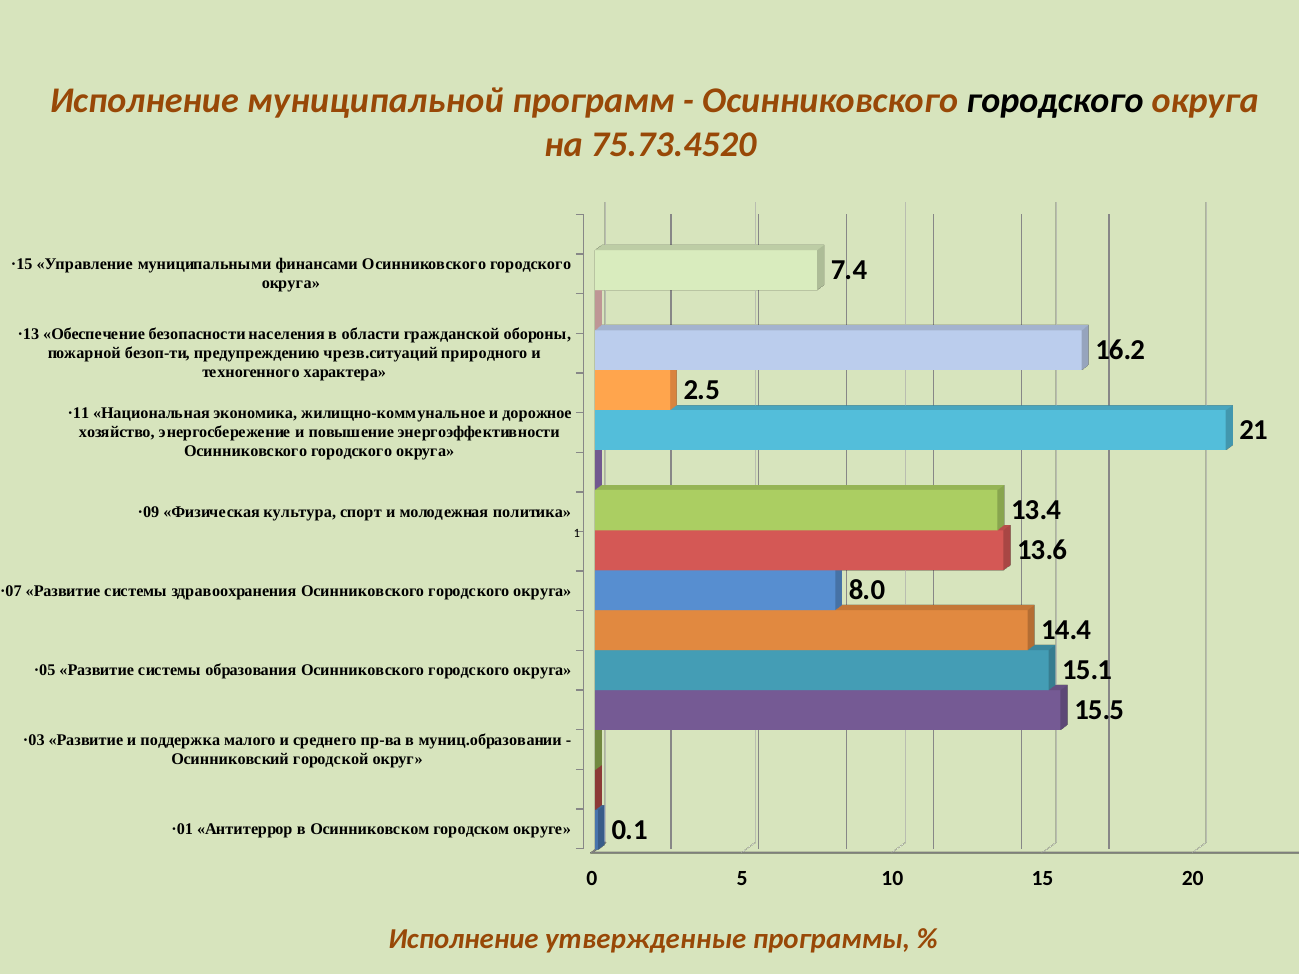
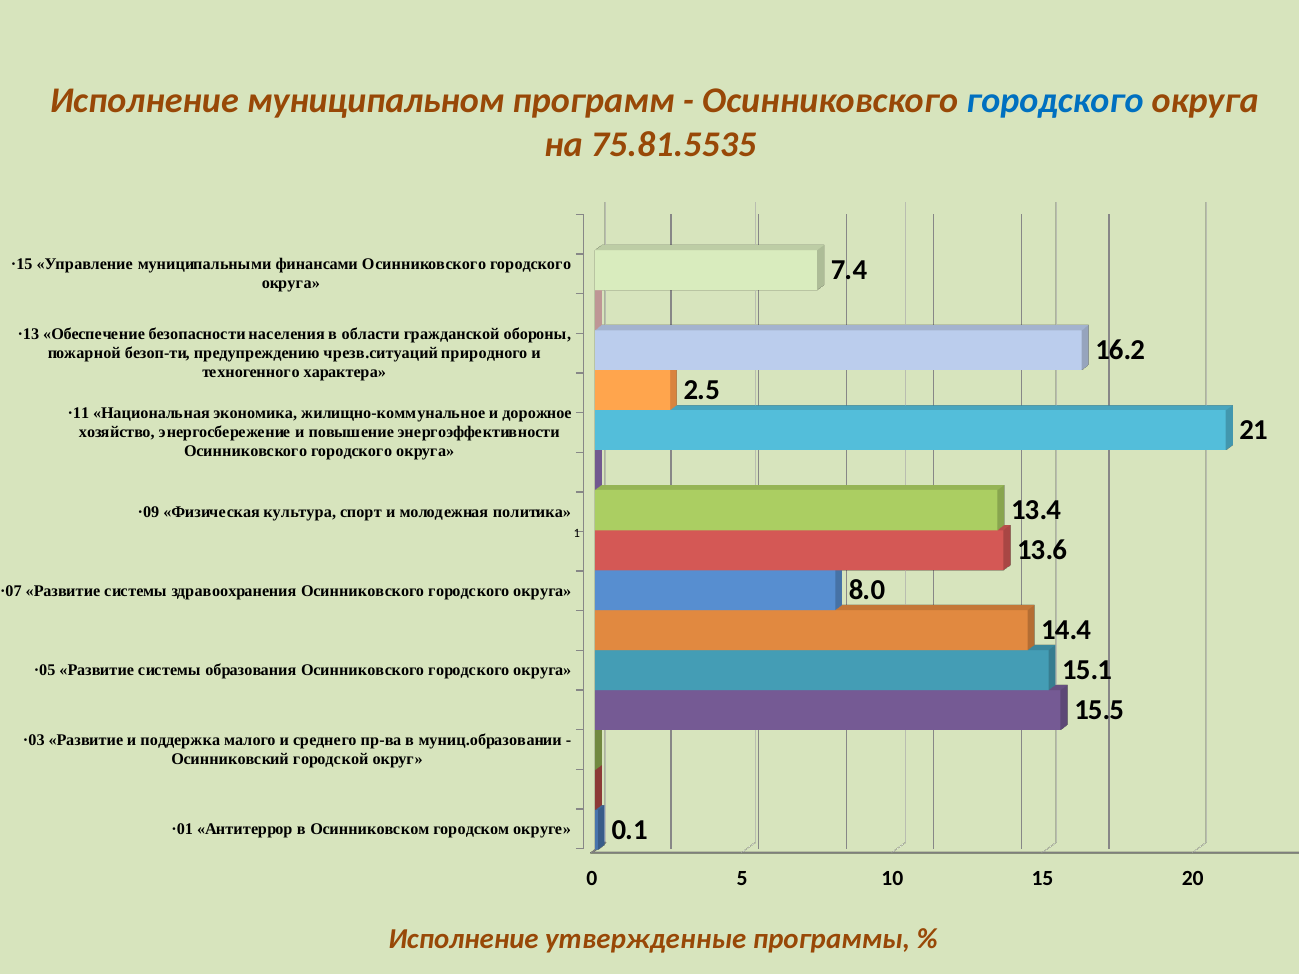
муниципальной: муниципальной -> муниципальном
городского at (1055, 101) colour: black -> blue
75.73.4520: 75.73.4520 -> 75.81.5535
